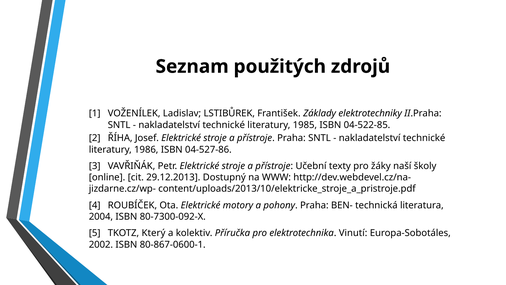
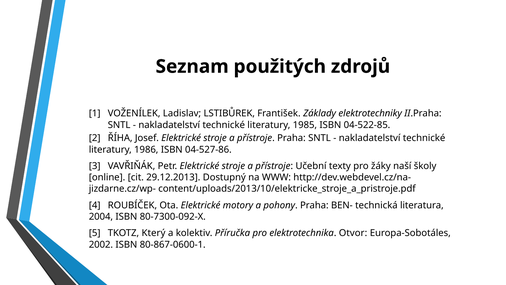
Vinutí: Vinutí -> Otvor
